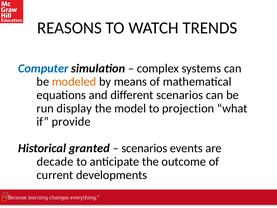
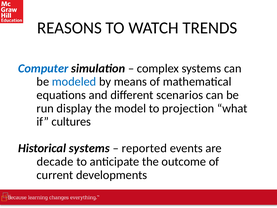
modeled colour: orange -> blue
provide: provide -> cultures
Historical granted: granted -> systems
scenarios at (144, 148): scenarios -> reported
